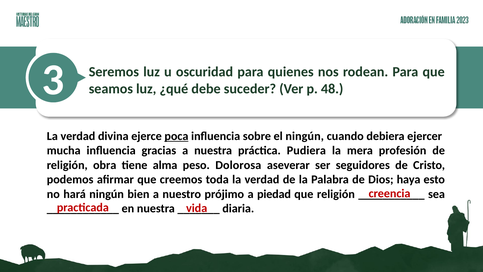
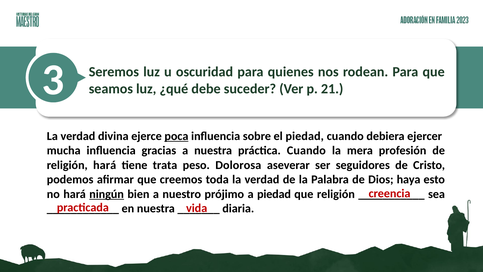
48: 48 -> 21
el ningún: ningún -> piedad
práctica Pudiera: Pudiera -> Cuando
religión obra: obra -> hará
alma: alma -> trata
ningún at (107, 194) underline: none -> present
